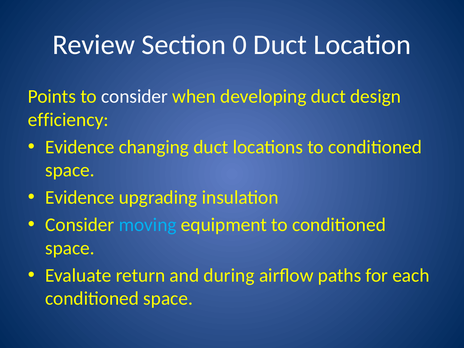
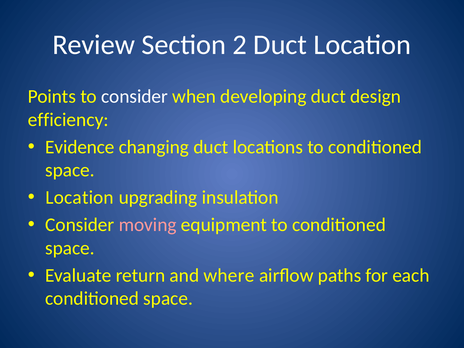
0: 0 -> 2
Evidence at (80, 198): Evidence -> Location
moving colour: light blue -> pink
during: during -> where
